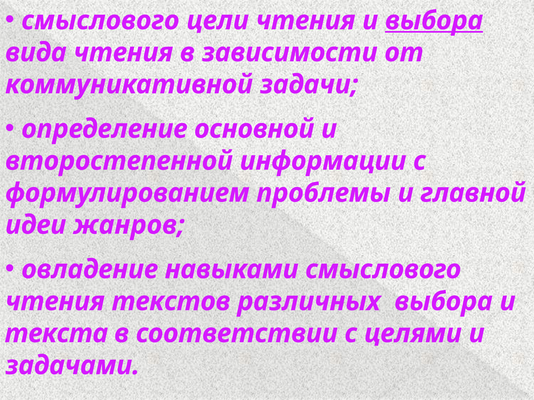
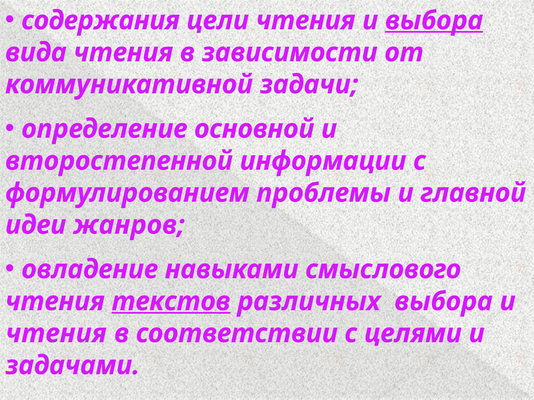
смыслового at (100, 21): смыслового -> содержания
текстов underline: none -> present
текста at (56, 334): текста -> чтения
